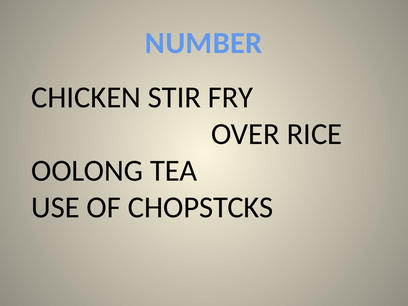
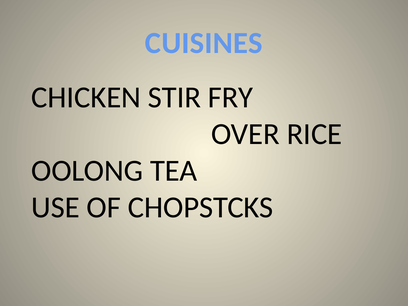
NUMBER: NUMBER -> CUISINES
